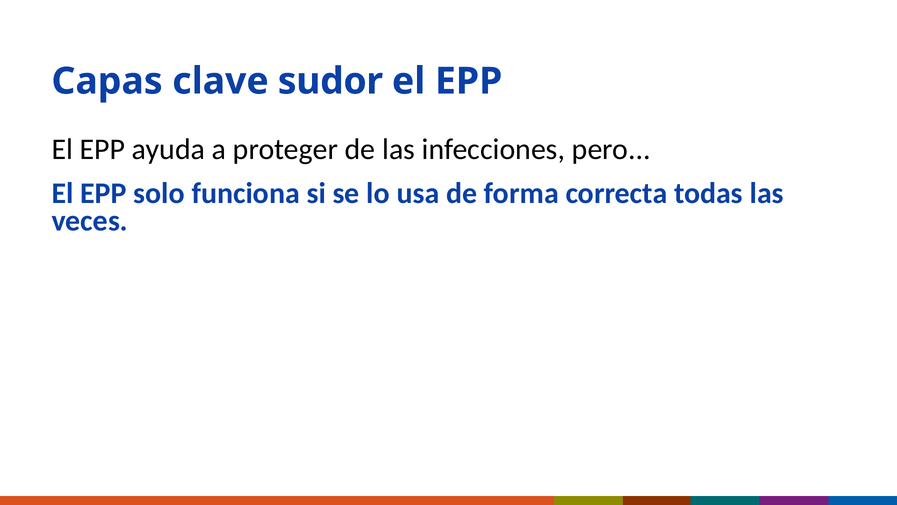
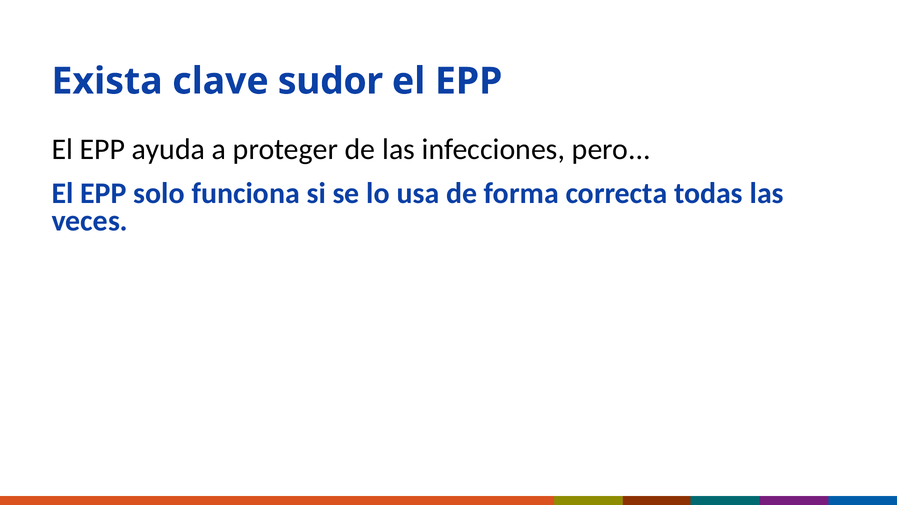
Capas: Capas -> Exista
